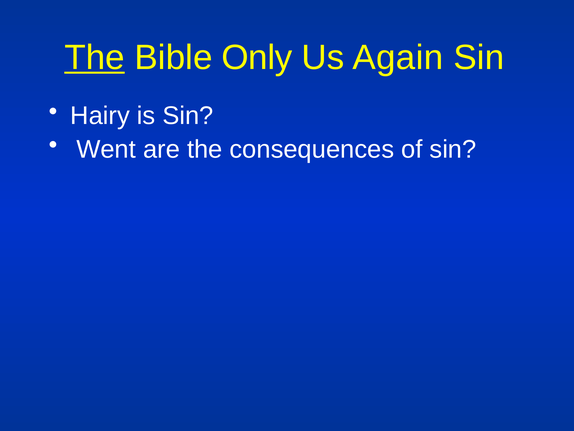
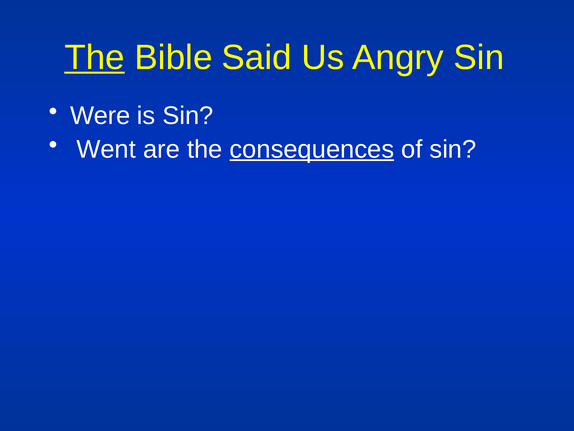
Only: Only -> Said
Again: Again -> Angry
Hairy: Hairy -> Were
consequences underline: none -> present
